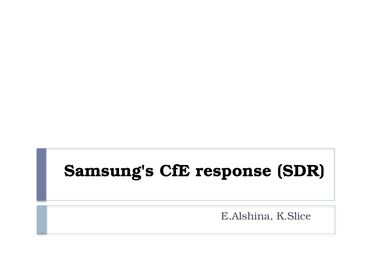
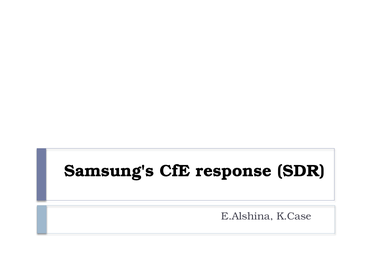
K.Slice: K.Slice -> K.Case
